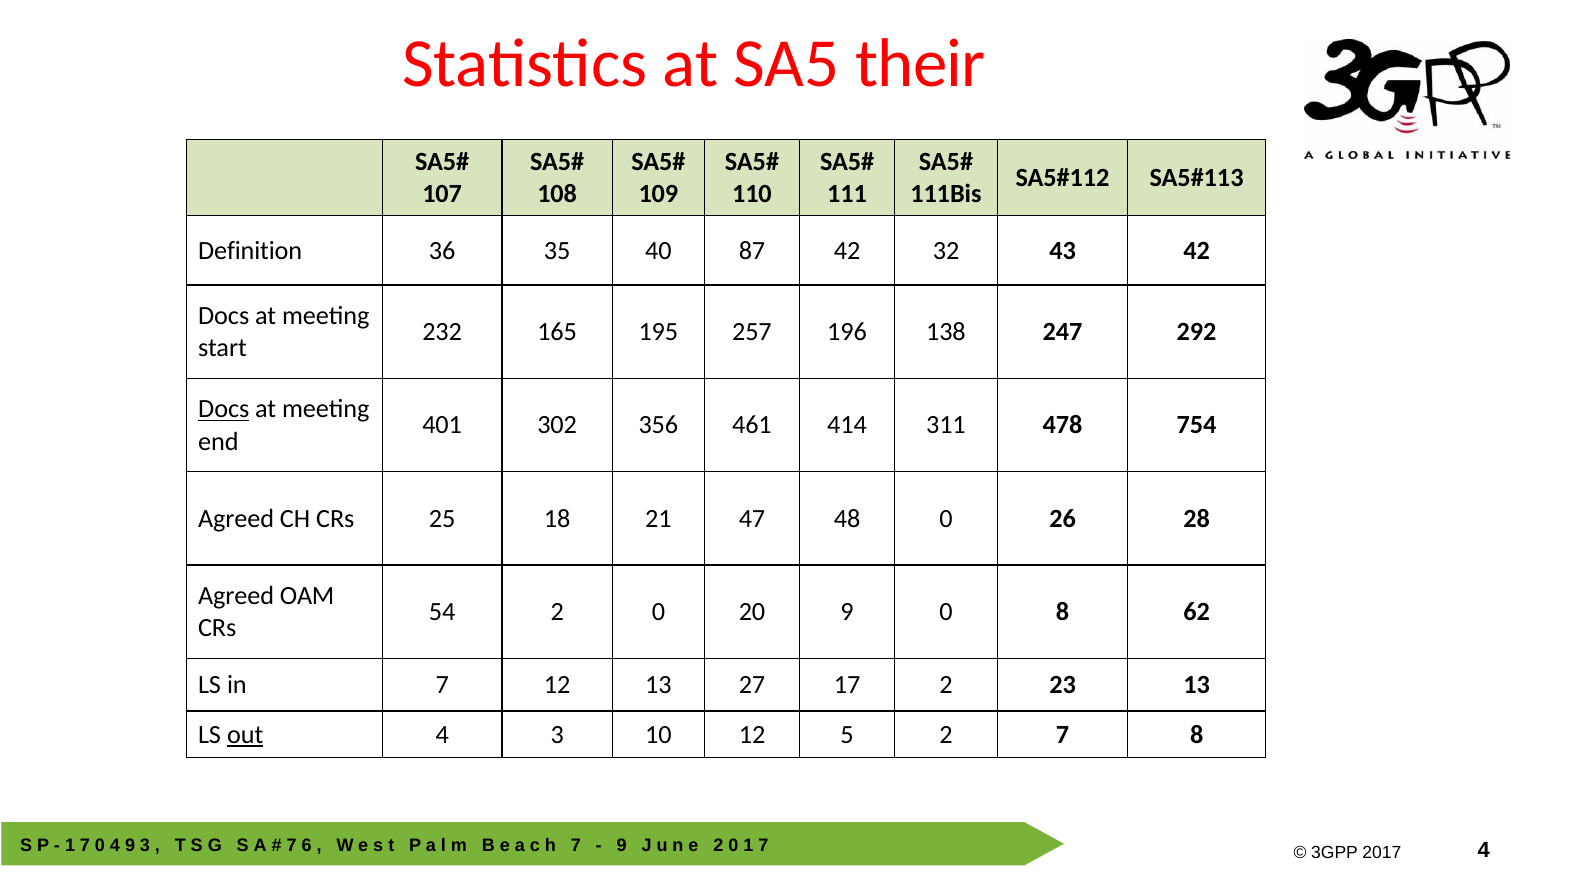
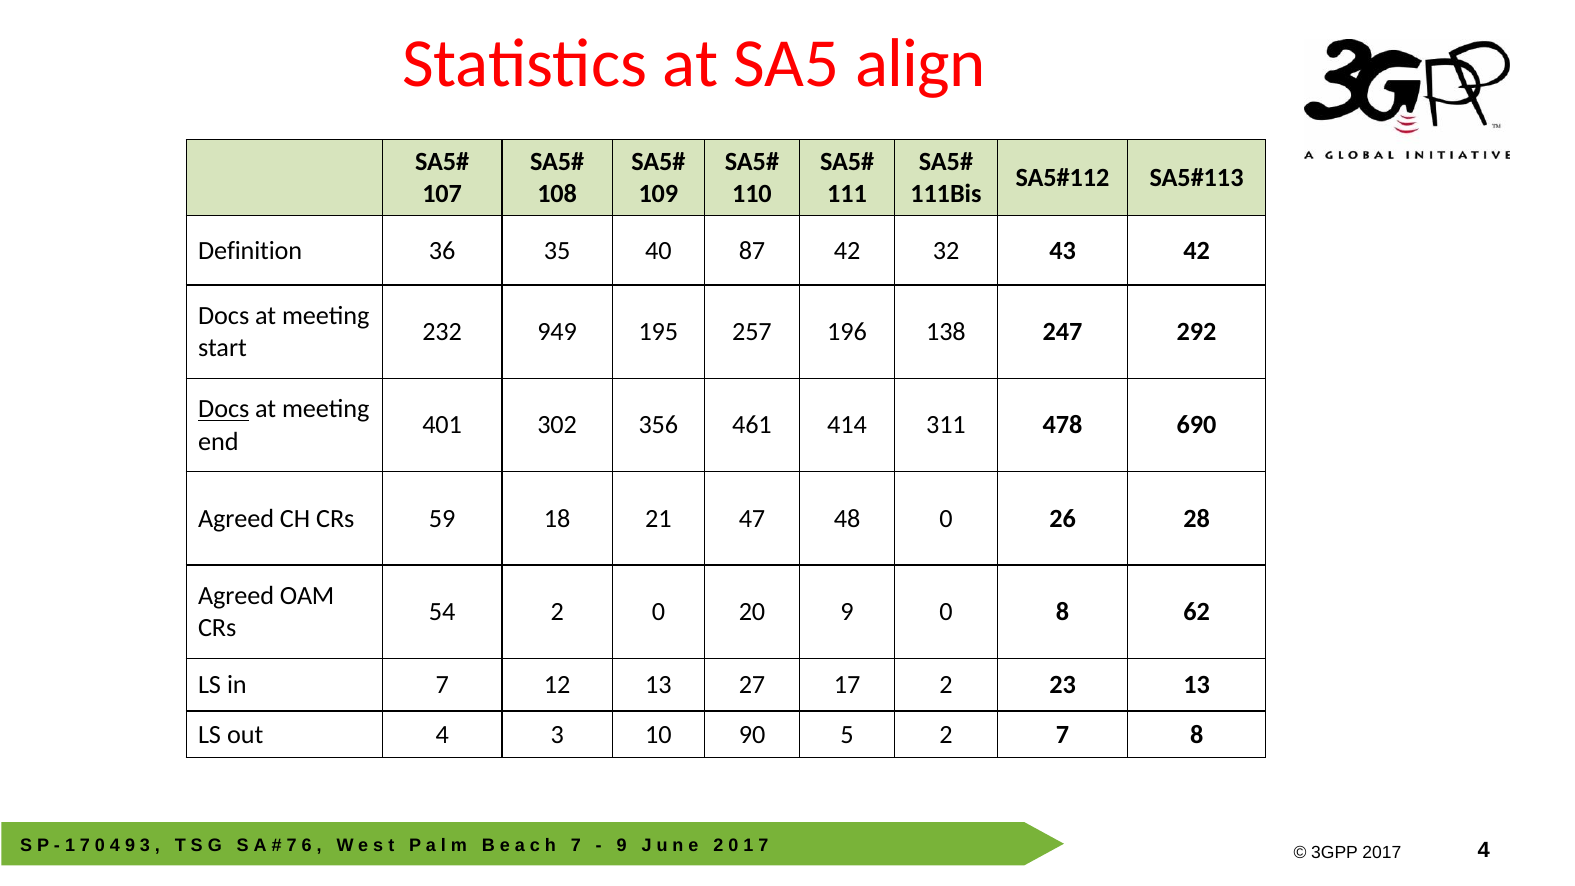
their: their -> align
165: 165 -> 949
754: 754 -> 690
25: 25 -> 59
out underline: present -> none
10 12: 12 -> 90
